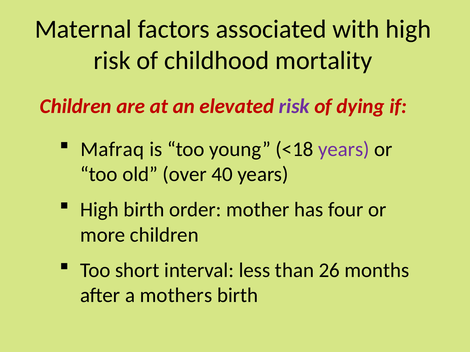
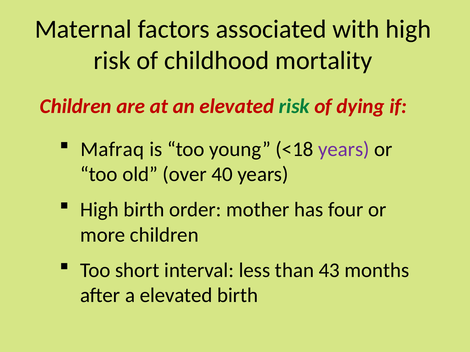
risk at (294, 106) colour: purple -> green
26: 26 -> 43
a mothers: mothers -> elevated
